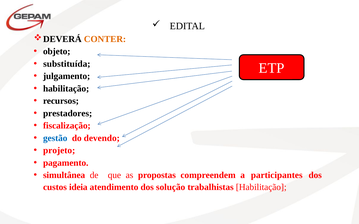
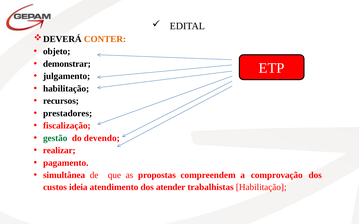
substituída: substituída -> demonstrar
gestão colour: blue -> green
projeto: projeto -> realizar
participantes: participantes -> comprovação
solução: solução -> atender
